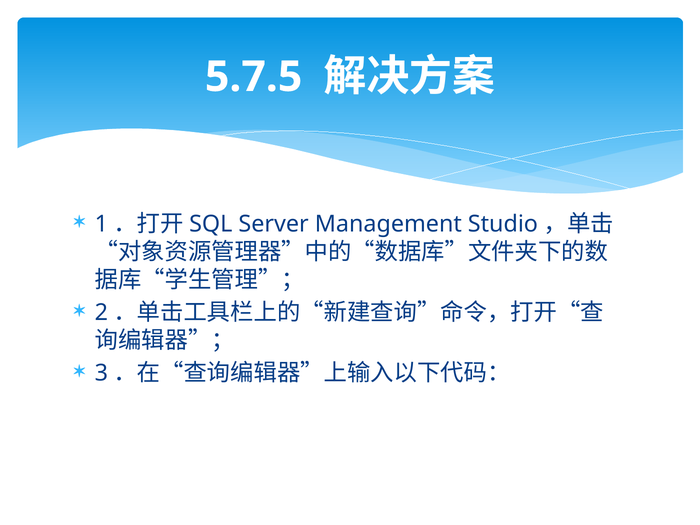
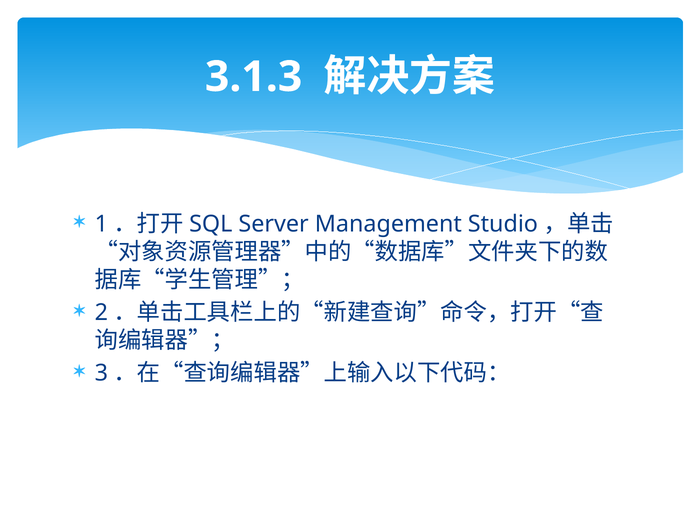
5.7.5: 5.7.5 -> 3.1.3
